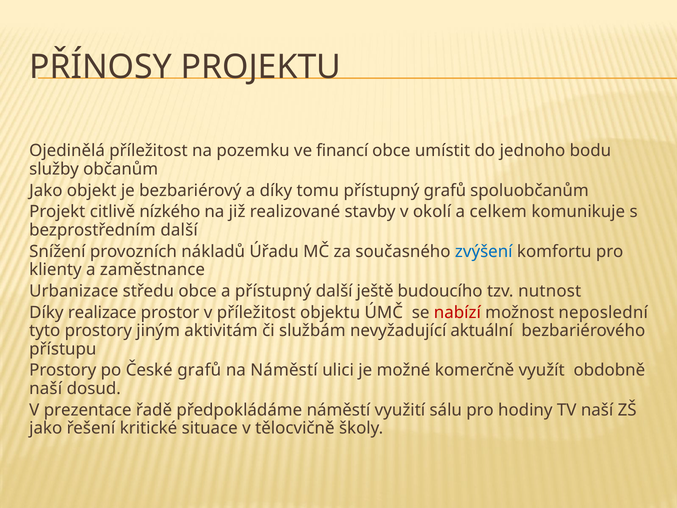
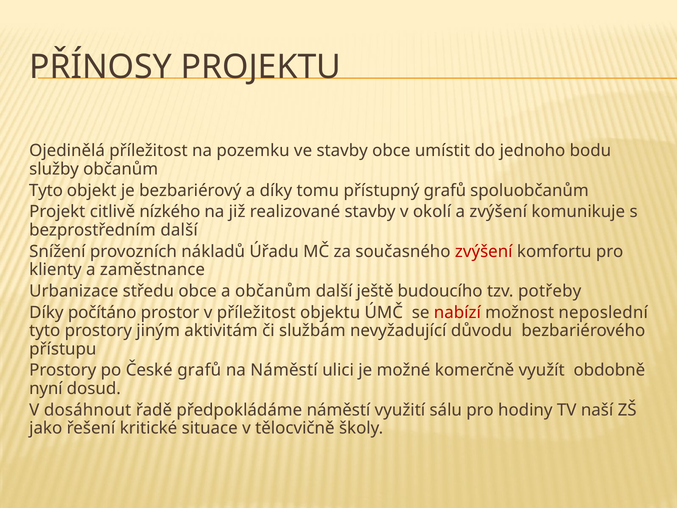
ve financí: financí -> stavby
Jako at (46, 190): Jako -> Tyto
a celkem: celkem -> zvýšení
zvýšení at (484, 251) colour: blue -> red
a přístupný: přístupný -> občanům
nutnost: nutnost -> potřeby
realizace: realizace -> počítáno
aktuální: aktuální -> důvodu
naší at (46, 388): naší -> nyní
prezentace: prezentace -> dosáhnout
